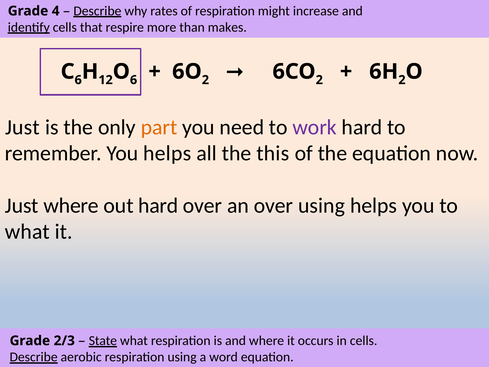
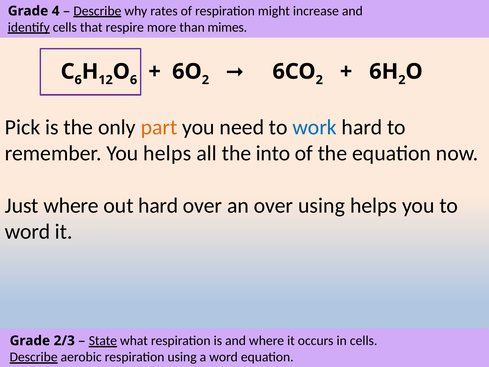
makes: makes -> mimes
Just at (22, 127): Just -> Pick
work colour: purple -> blue
this: this -> into
what at (27, 232): what -> word
